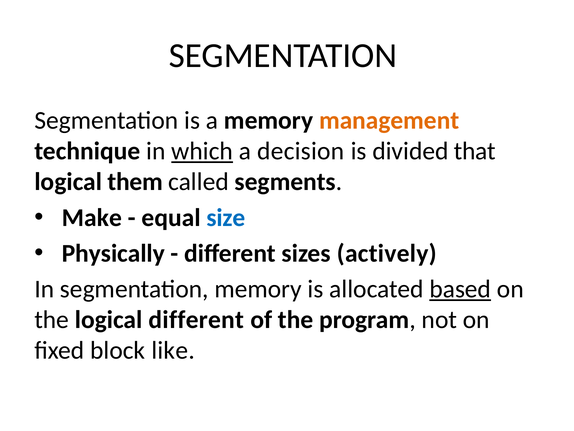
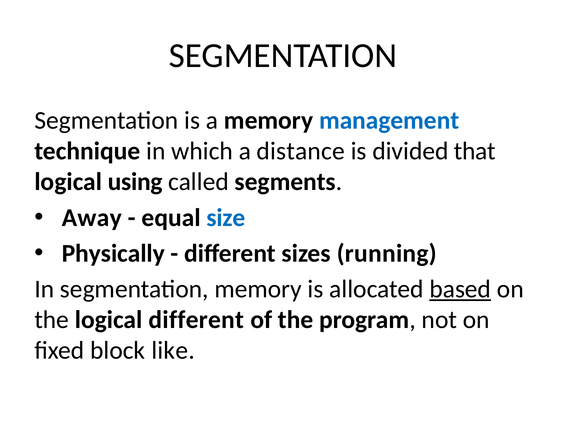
management colour: orange -> blue
which underline: present -> none
decision: decision -> distance
them: them -> using
Make: Make -> Away
actively: actively -> running
